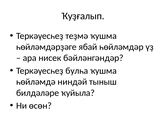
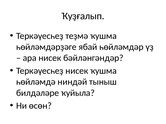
Теркәүесһеҙ булһа: булһа -> нисек
